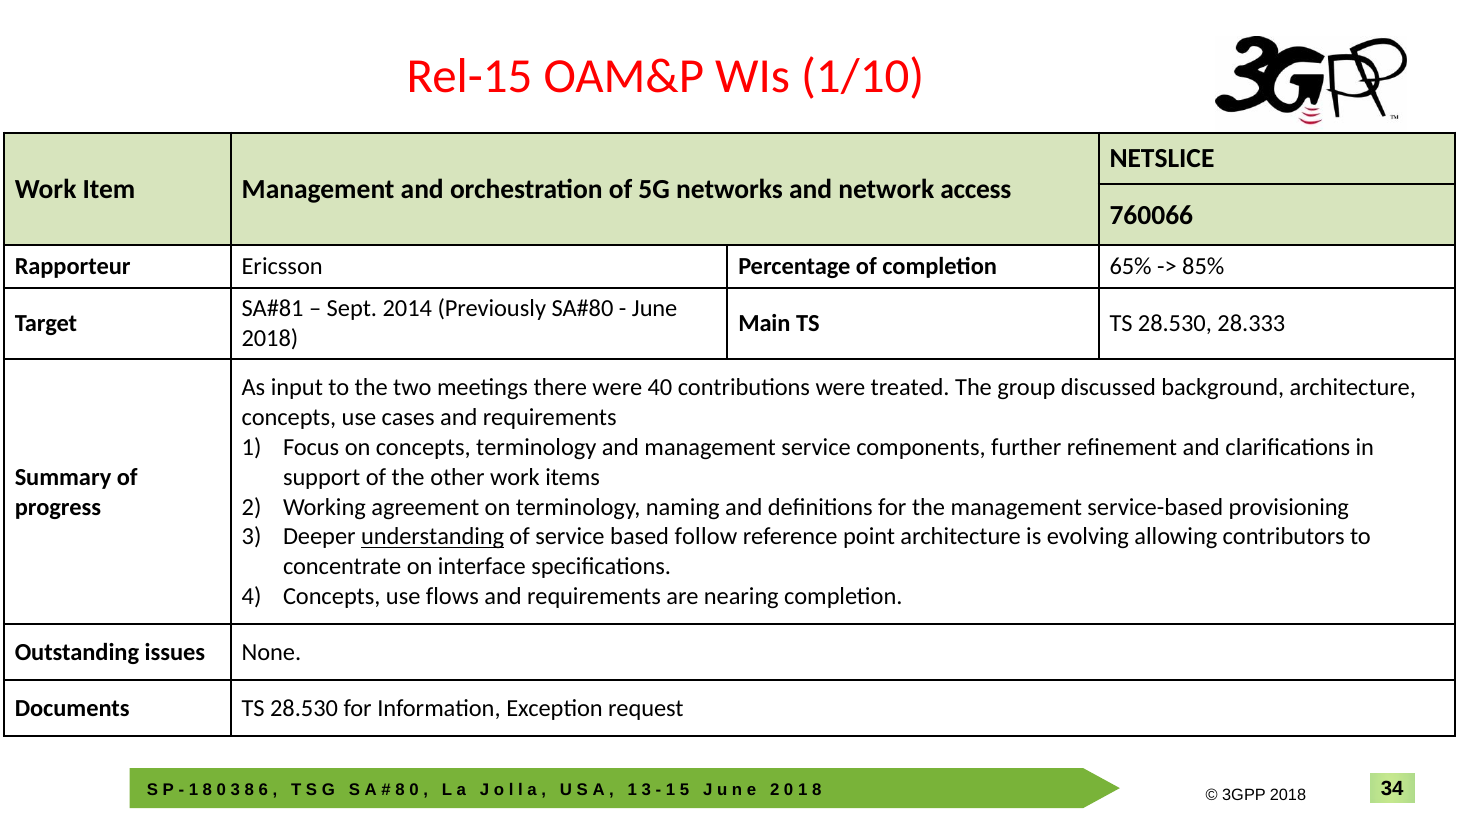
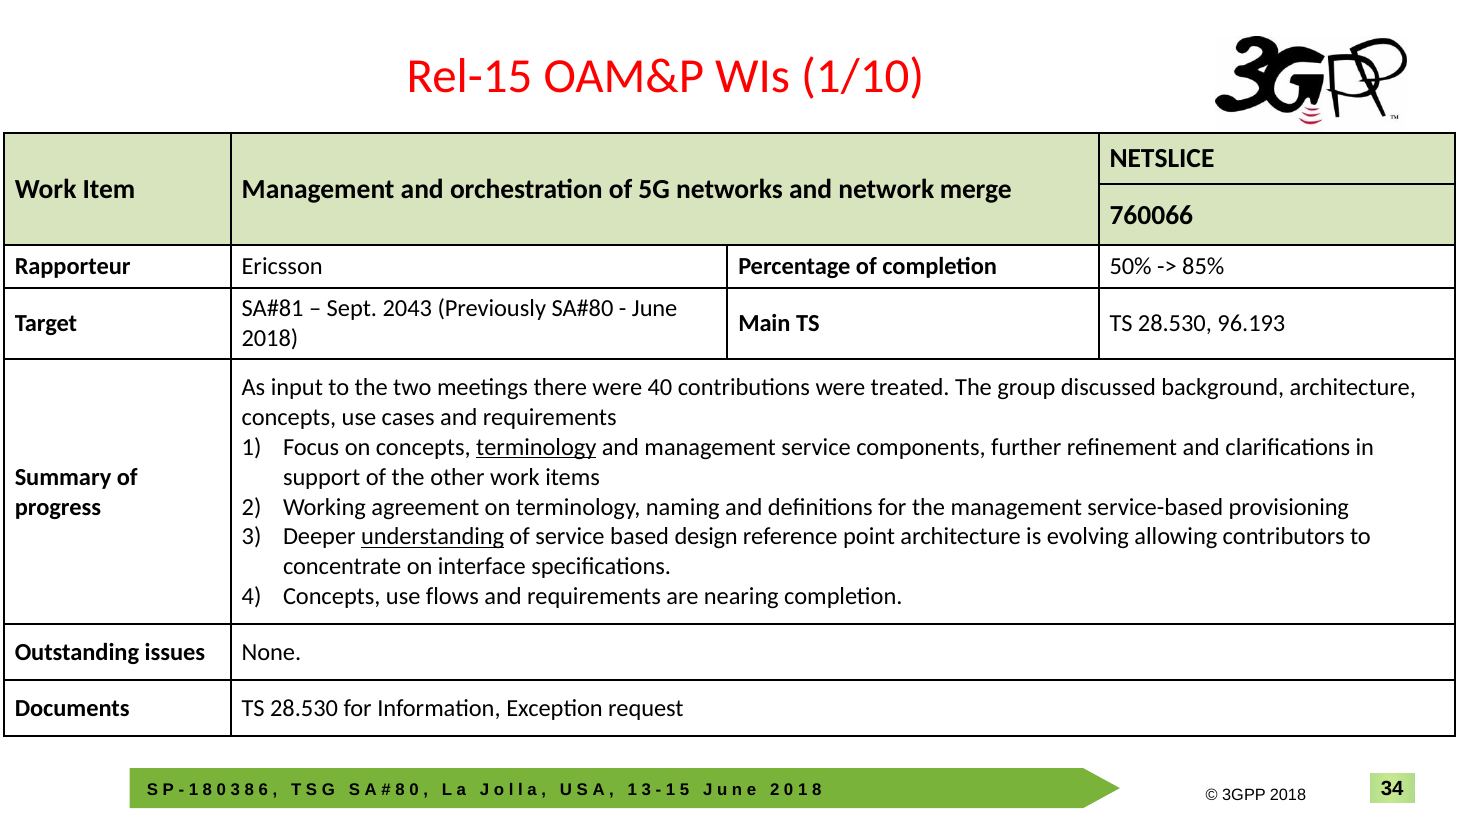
access: access -> merge
65%: 65% -> 50%
2014: 2014 -> 2043
28.333: 28.333 -> 96.193
terminology at (536, 447) underline: none -> present
follow: follow -> design
